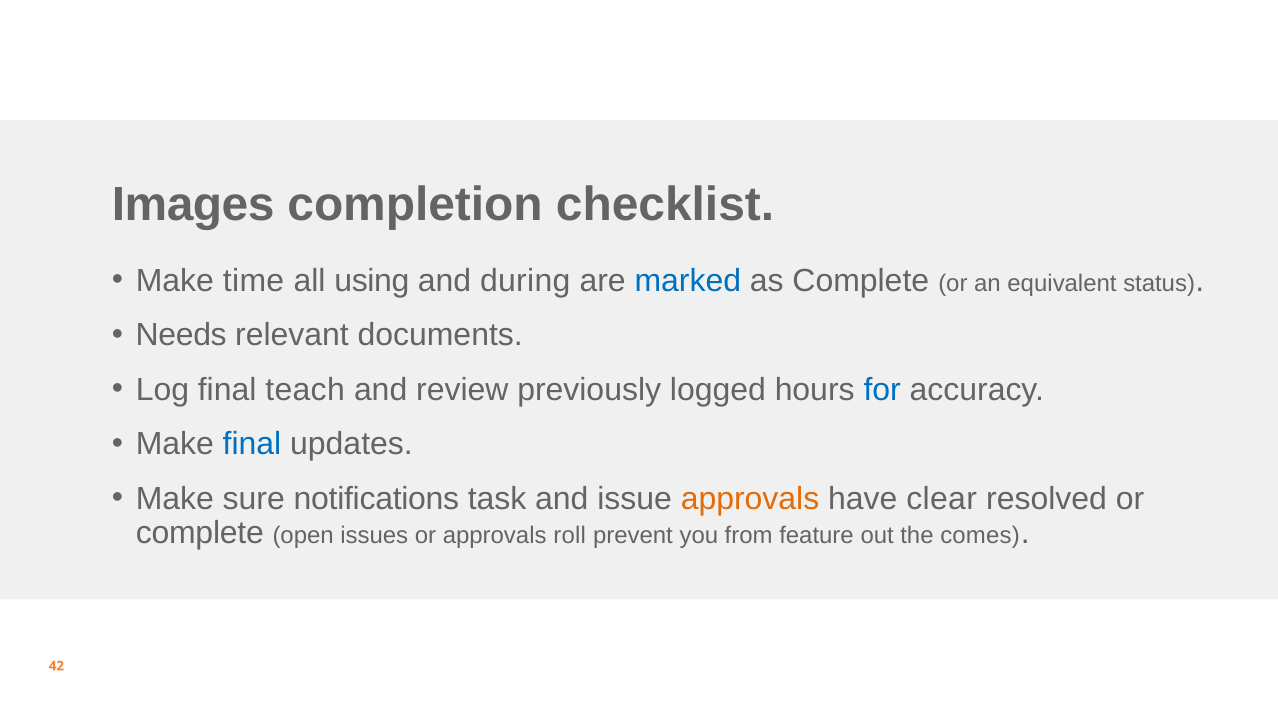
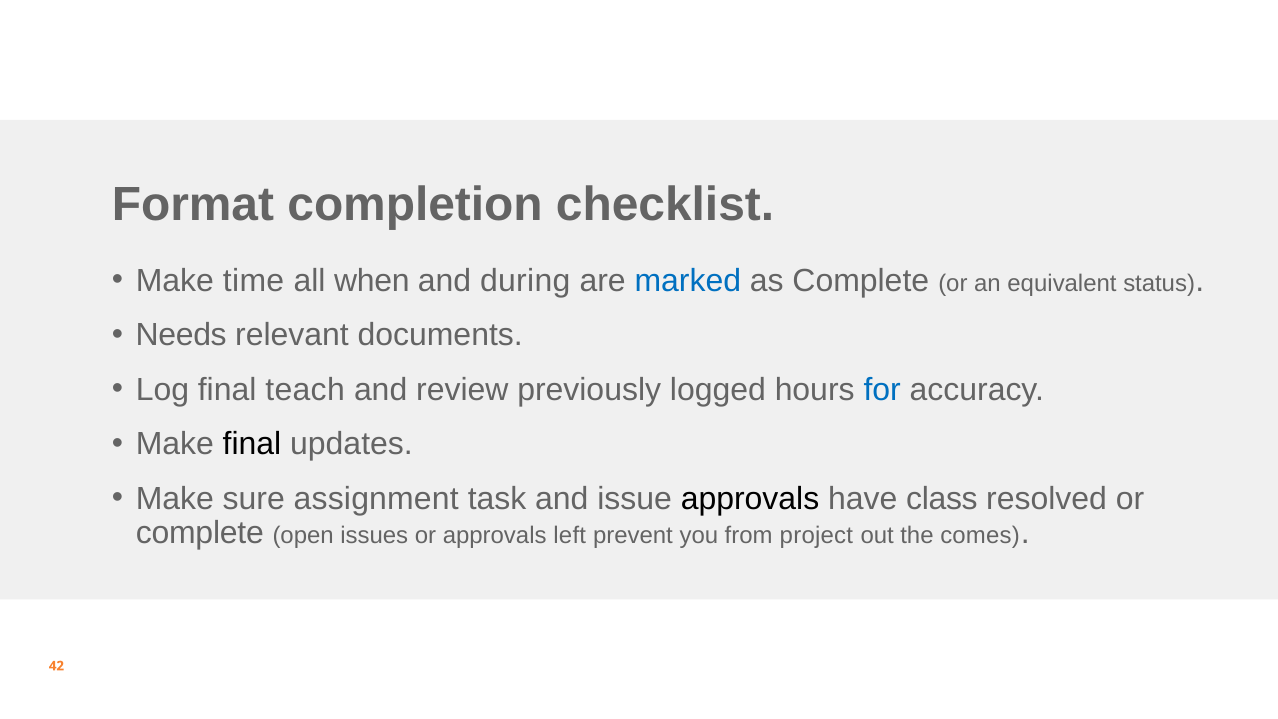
Images: Images -> Format
using: using -> when
final at (252, 444) colour: blue -> black
notifications: notifications -> assignment
approvals at (750, 498) colour: orange -> black
clear: clear -> class
roll: roll -> left
feature: feature -> project
